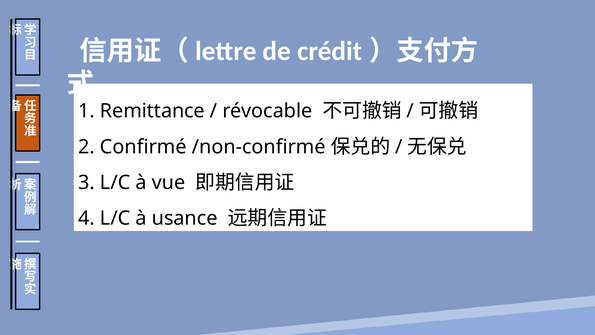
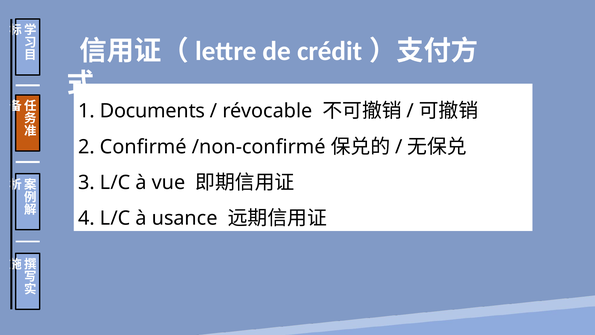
Remittance: Remittance -> Documents
